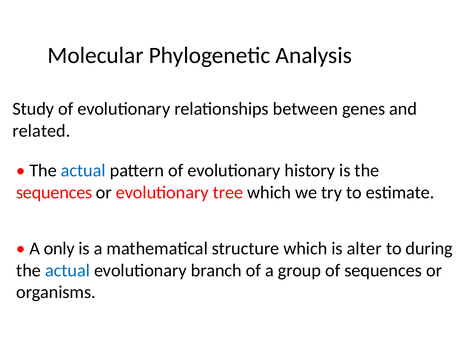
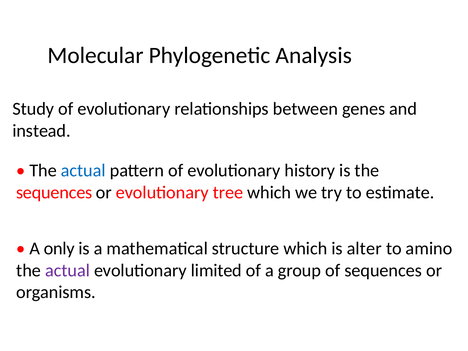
related: related -> instead
during: during -> amino
actual at (67, 270) colour: blue -> purple
branch: branch -> limited
